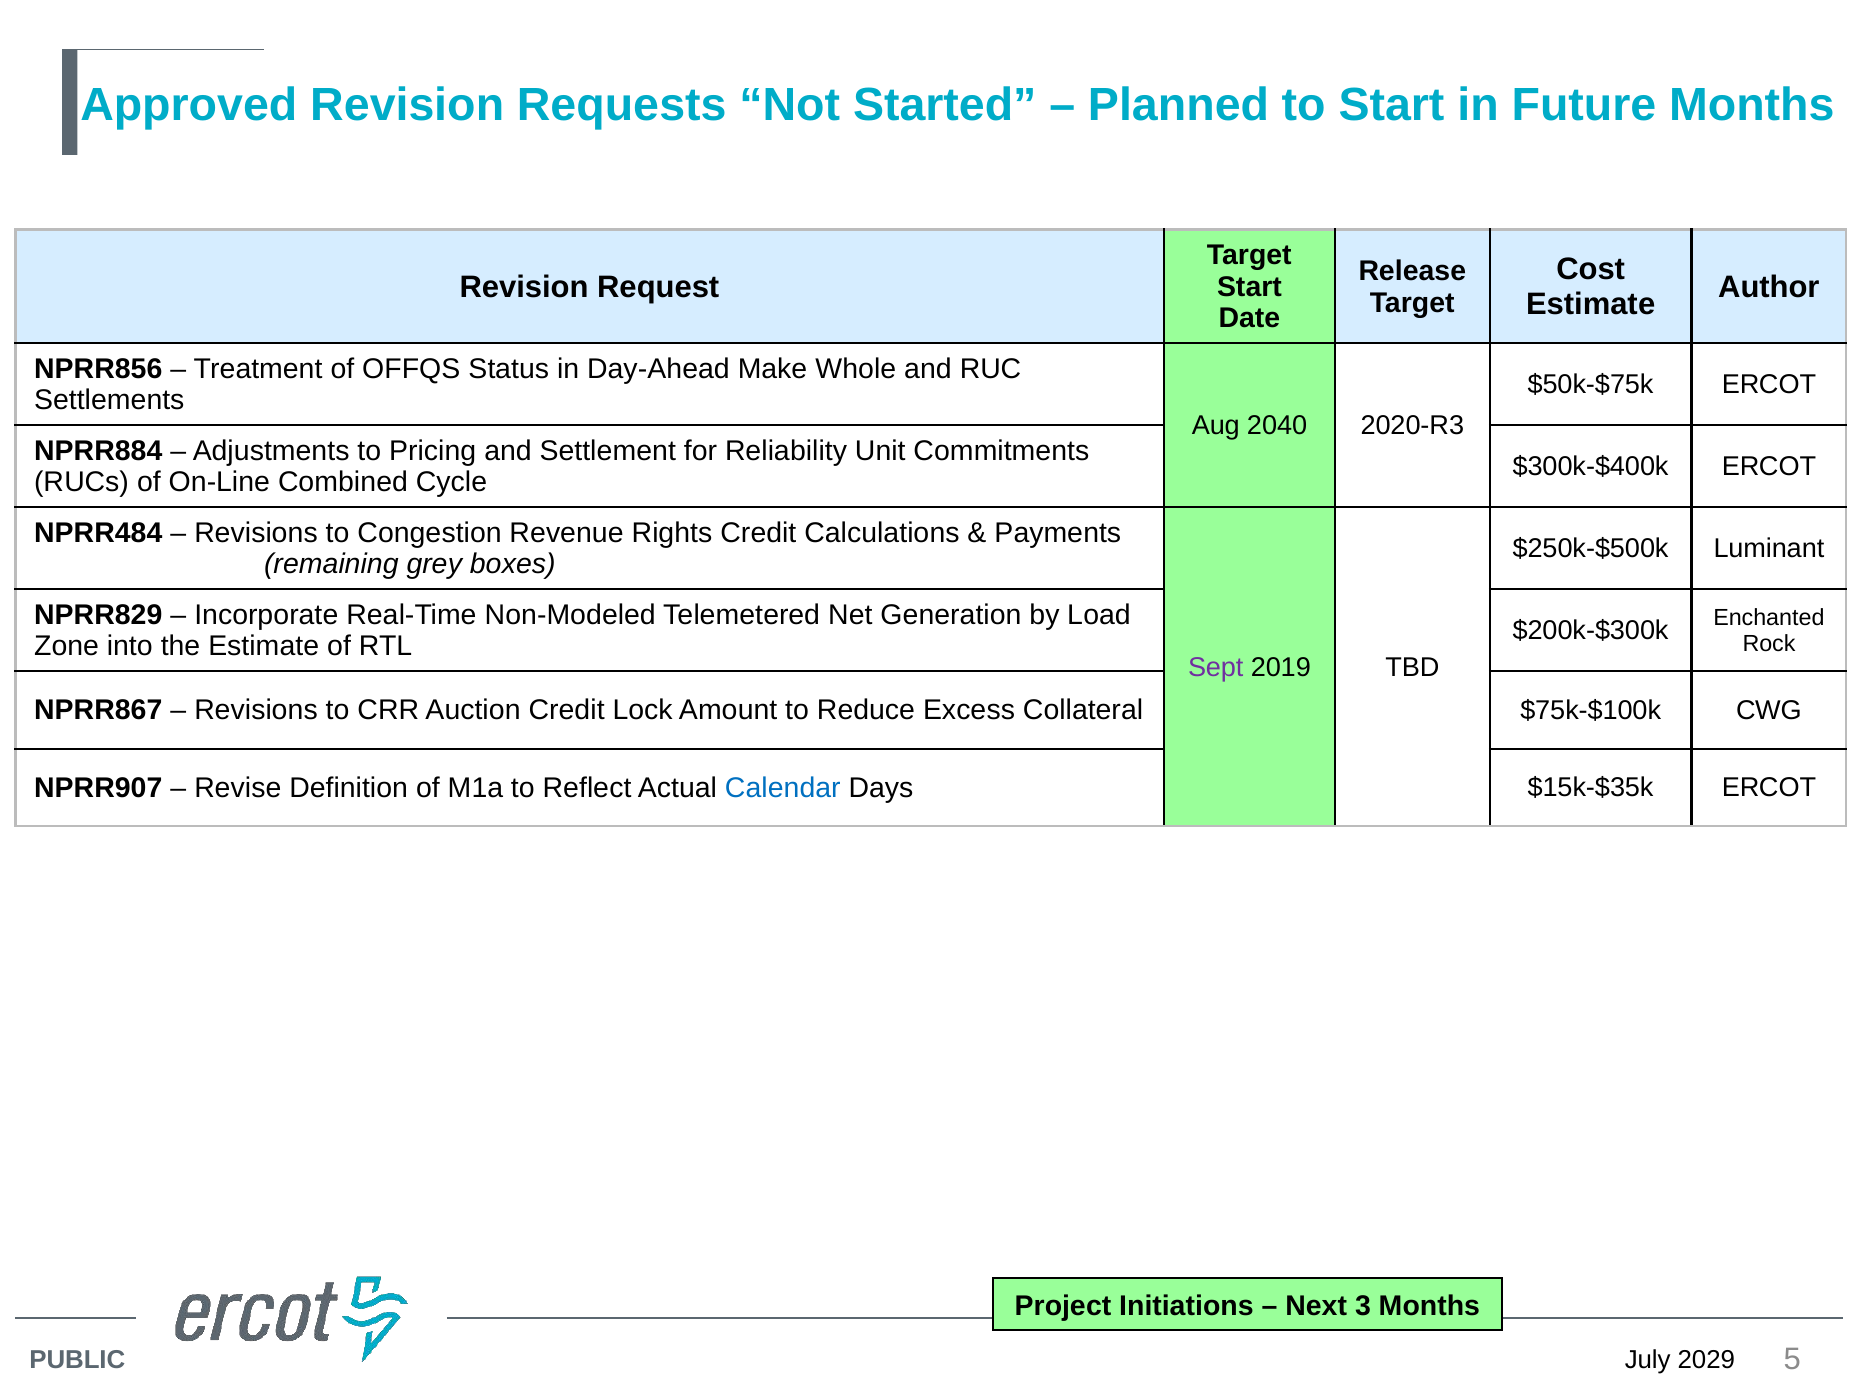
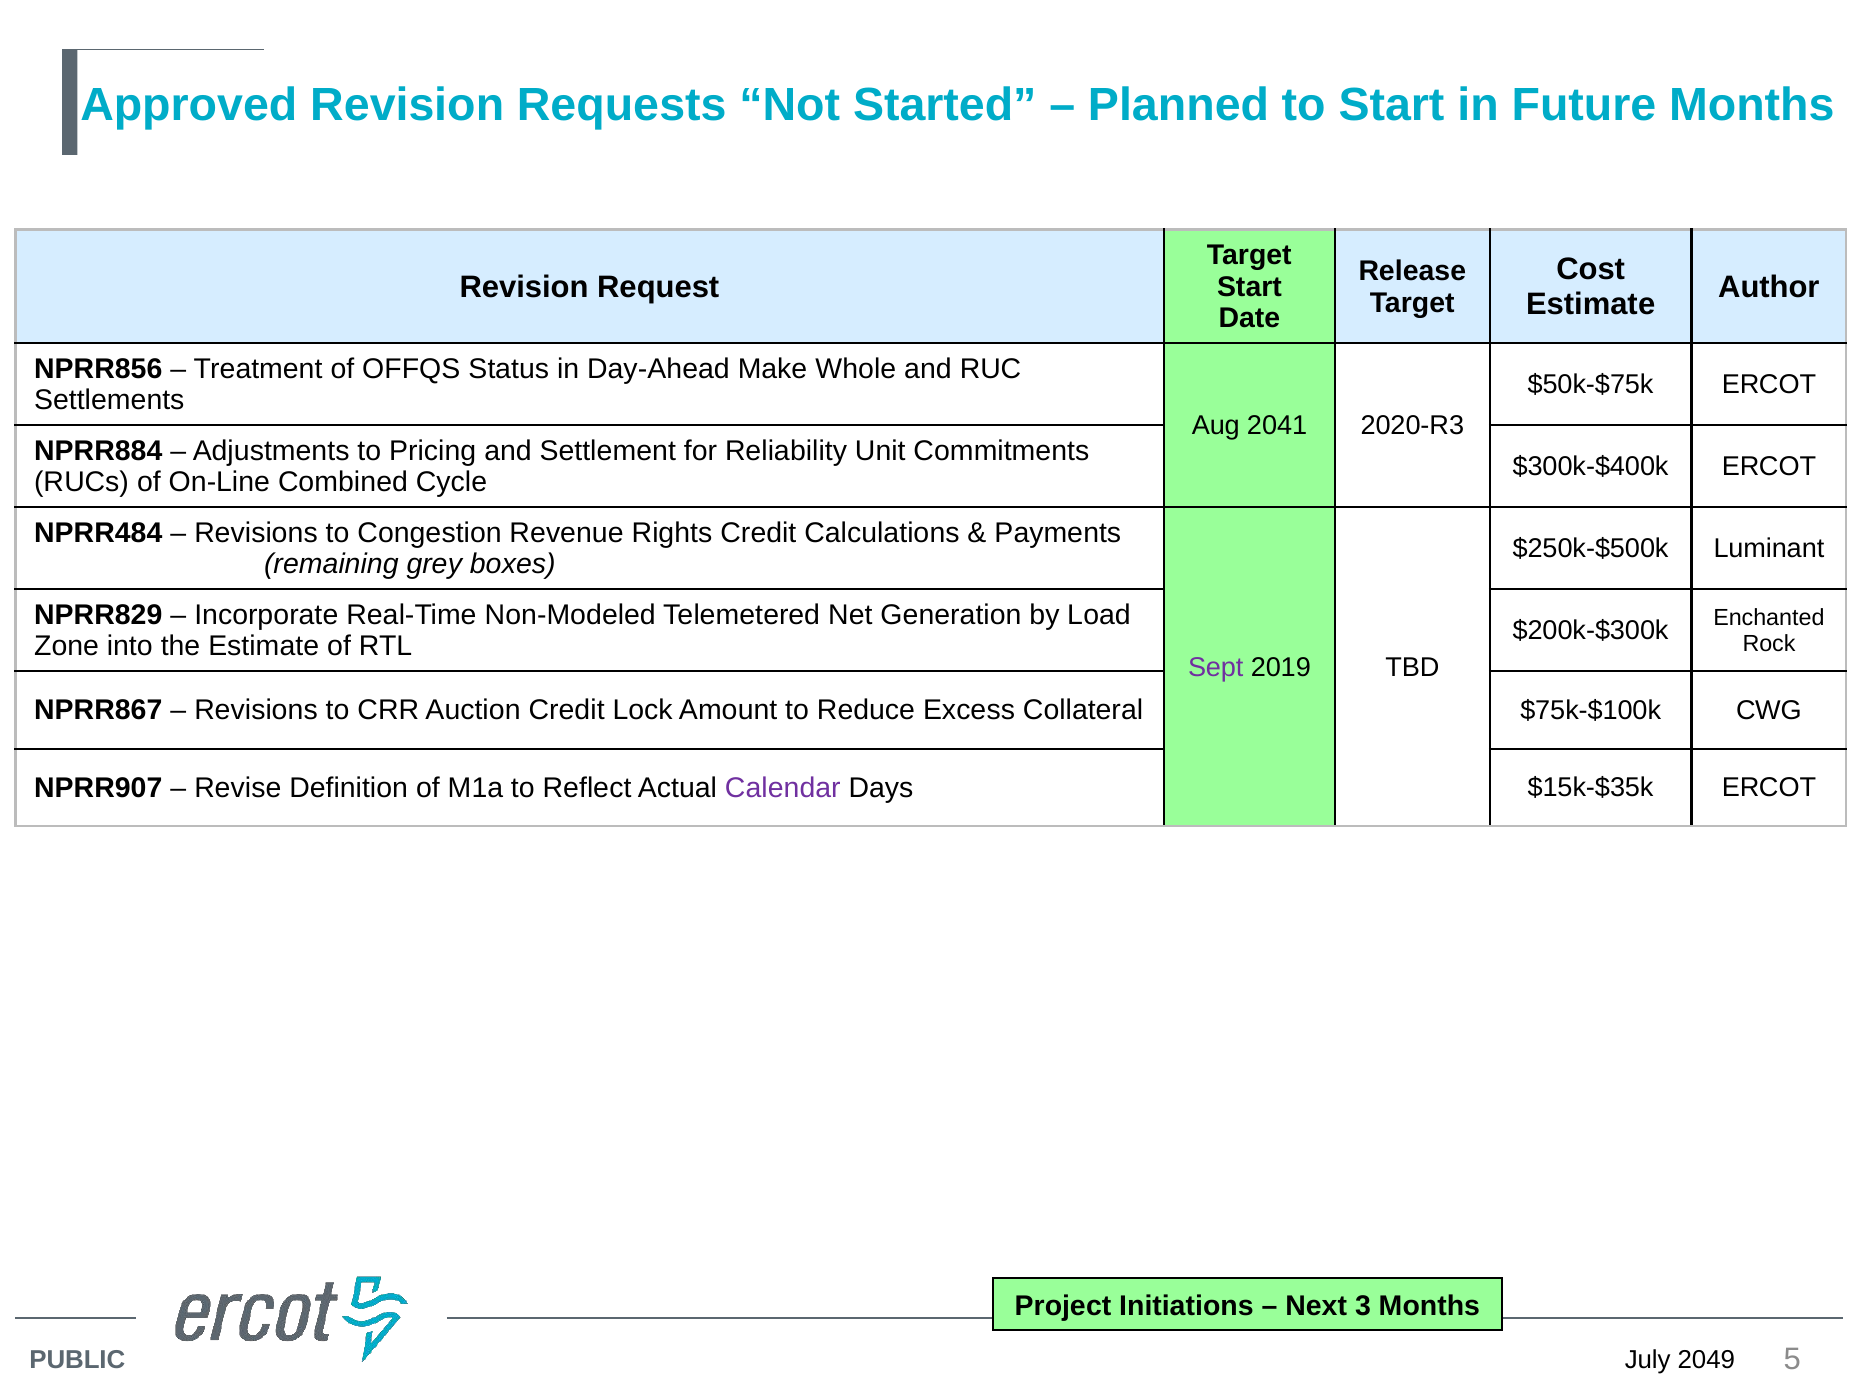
2040: 2040 -> 2041
Calendar colour: blue -> purple
2029: 2029 -> 2049
